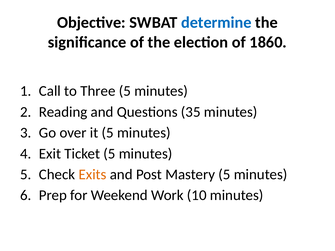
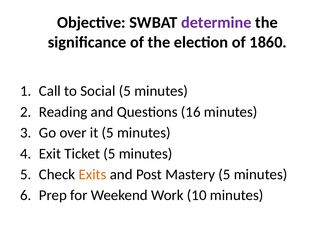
determine colour: blue -> purple
Three: Three -> Social
35: 35 -> 16
